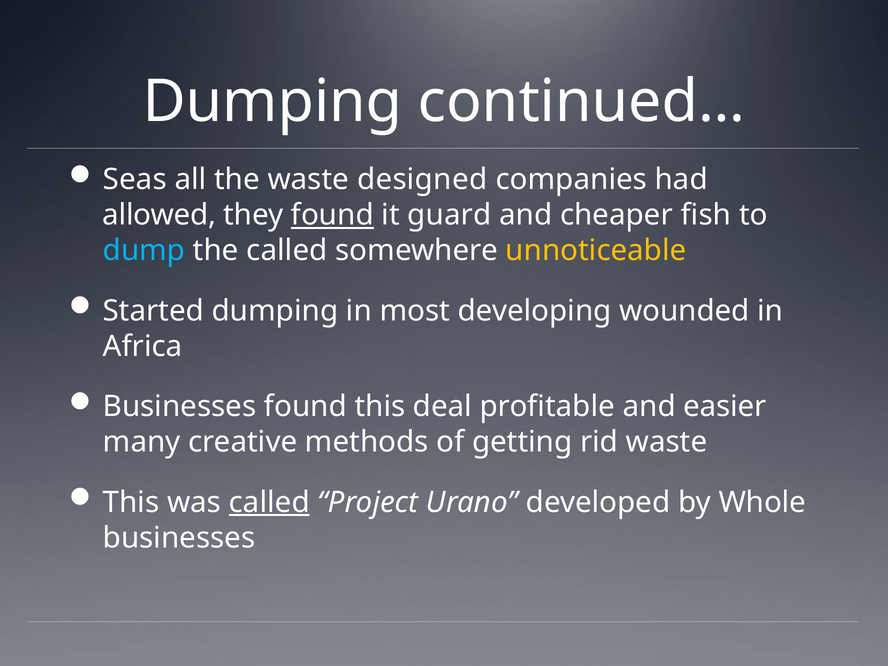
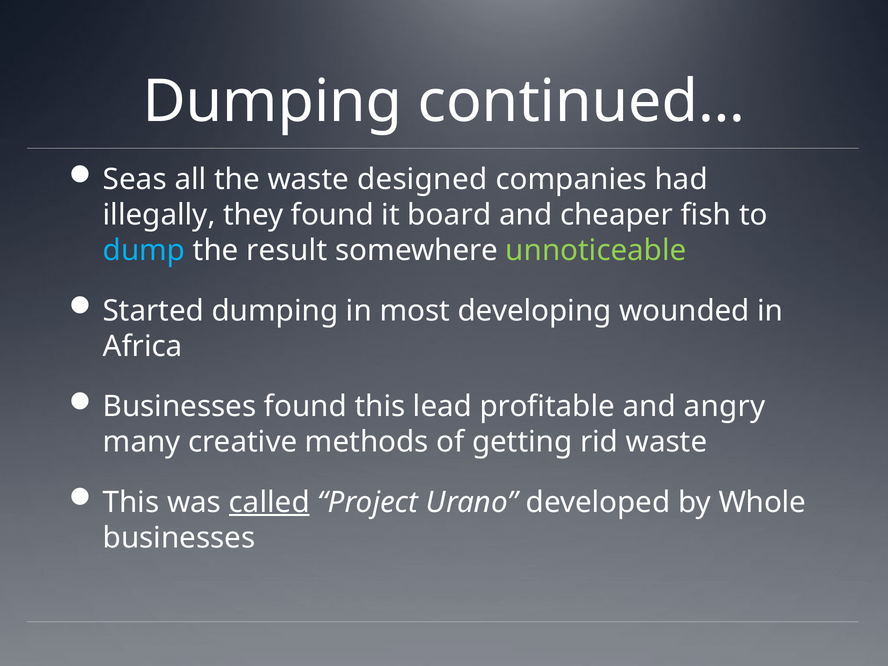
allowed: allowed -> illegally
found at (332, 215) underline: present -> none
guard: guard -> board
the called: called -> result
unnoticeable colour: yellow -> light green
deal: deal -> lead
easier: easier -> angry
